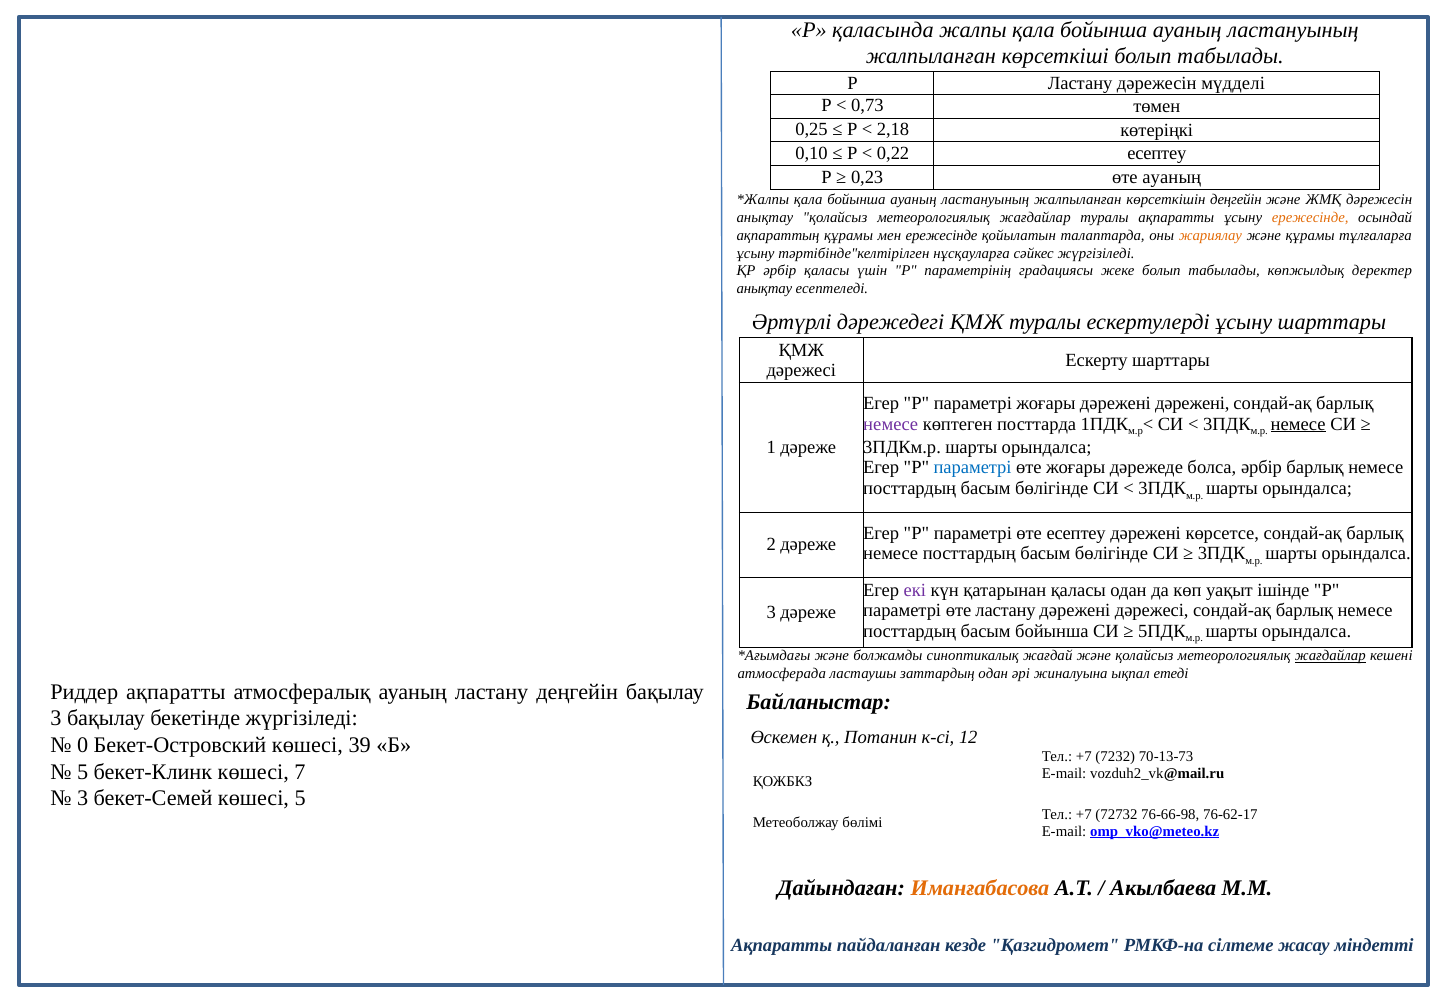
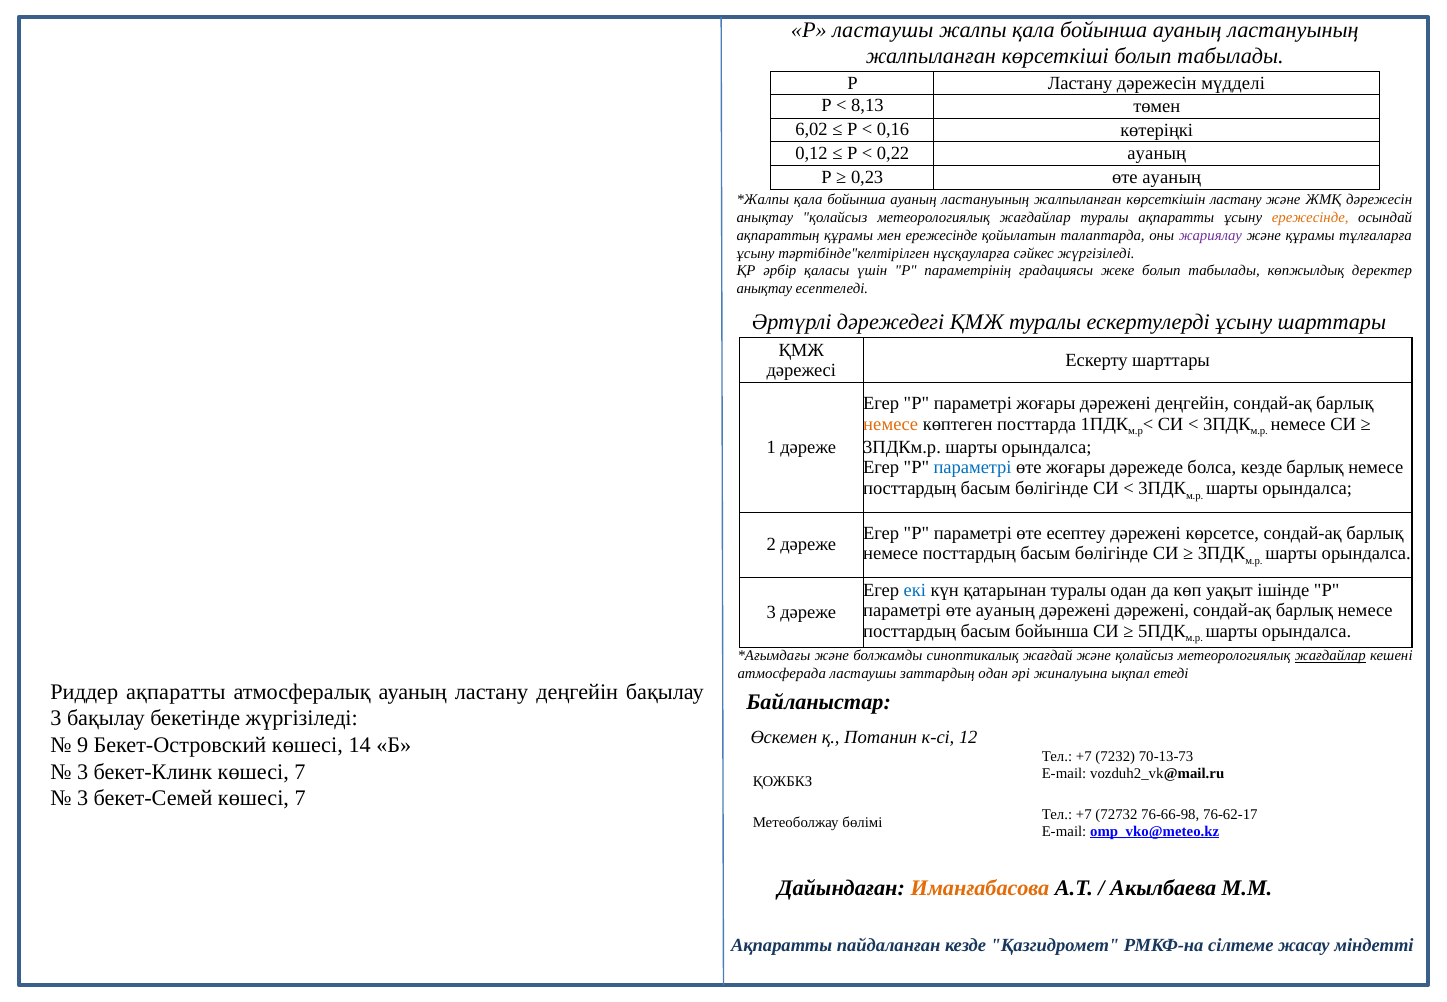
Р қаласында: қаласында -> ластаушы
0,73: 0,73 -> 8,13
0,25: 0,25 -> 6,02
2,18: 2,18 -> 0,16
0,10: 0,10 -> 0,12
0,22 есептеу: есептеу -> ауаның
көрсеткішін деңгейін: деңгейін -> ластану
жариялау colour: orange -> purple
дәрежені дәрежені: дәрежені -> деңгейін
немесе at (891, 424) colour: purple -> orange
немесе at (1298, 424) underline: present -> none
болса әрбір: әрбір -> кезде
екі colour: purple -> blue
қатарынан қаласы: қаласы -> туралы
параметрі өте ластану: ластану -> ауаның
дәрежені дәрежесі: дәрежесі -> дәрежені
0: 0 -> 9
39: 39 -> 14
5 at (83, 772): 5 -> 3
бекет-Семей көшесі 5: 5 -> 7
